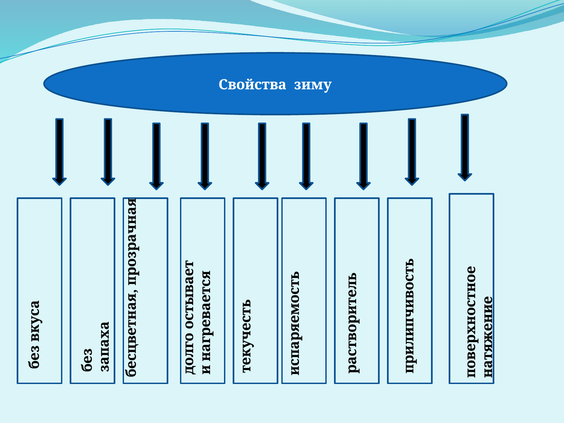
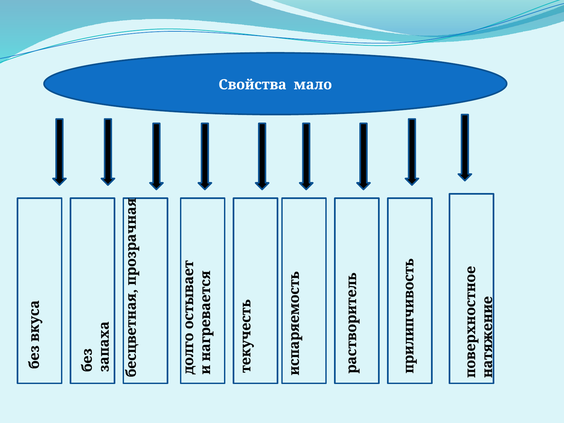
зиму: зиму -> мало
